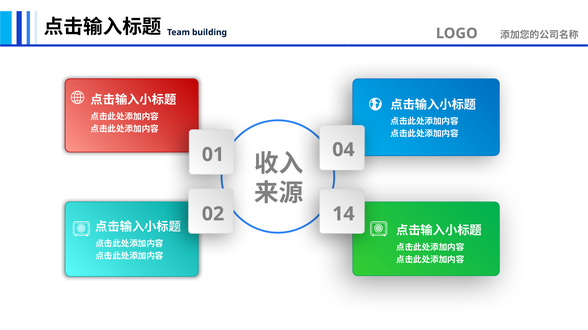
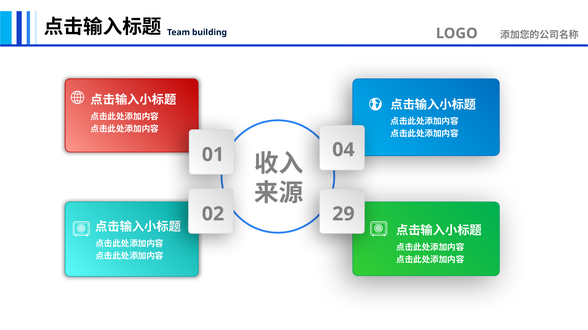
14: 14 -> 29
